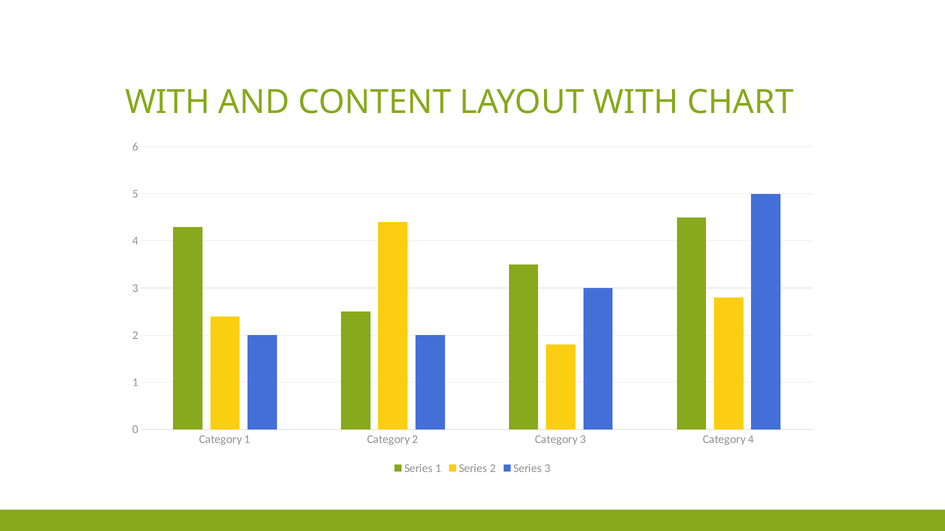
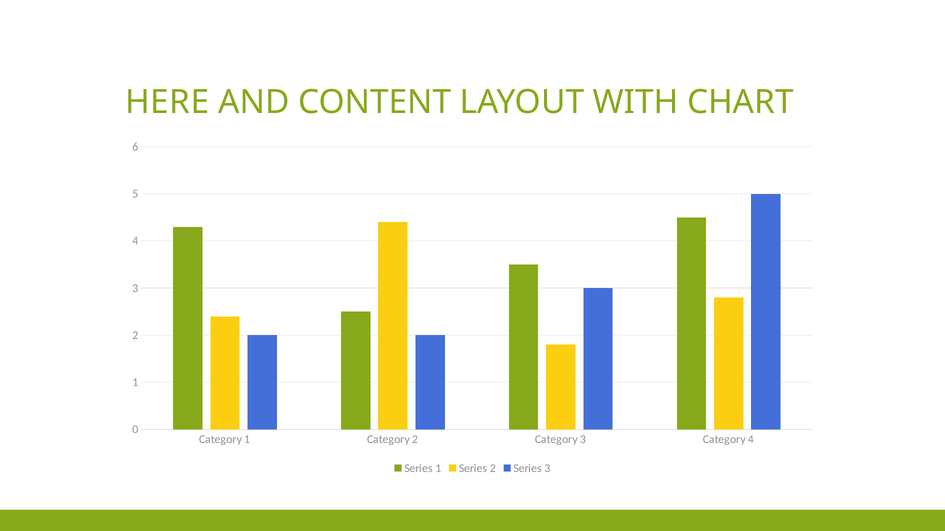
WITH at (168, 102): WITH -> HERE
